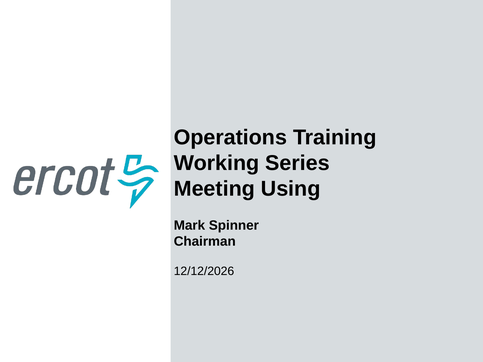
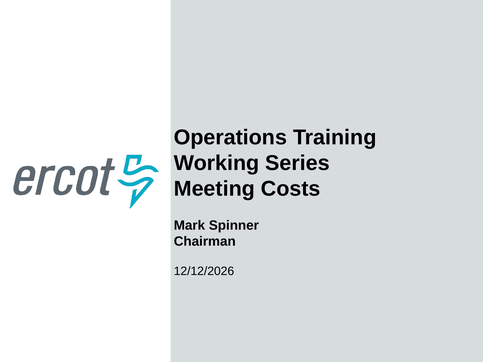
Using: Using -> Costs
